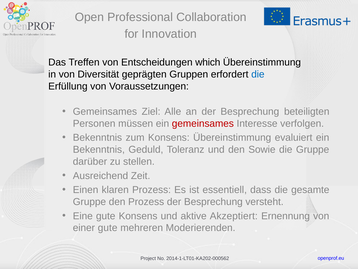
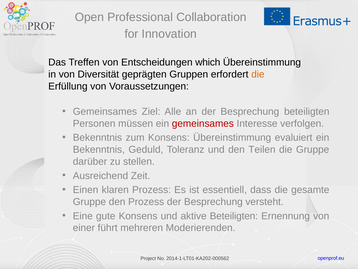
die at (258, 74) colour: blue -> orange
Sowie: Sowie -> Teilen
aktive Akzeptiert: Akzeptiert -> Beteiligten
einer gute: gute -> führt
